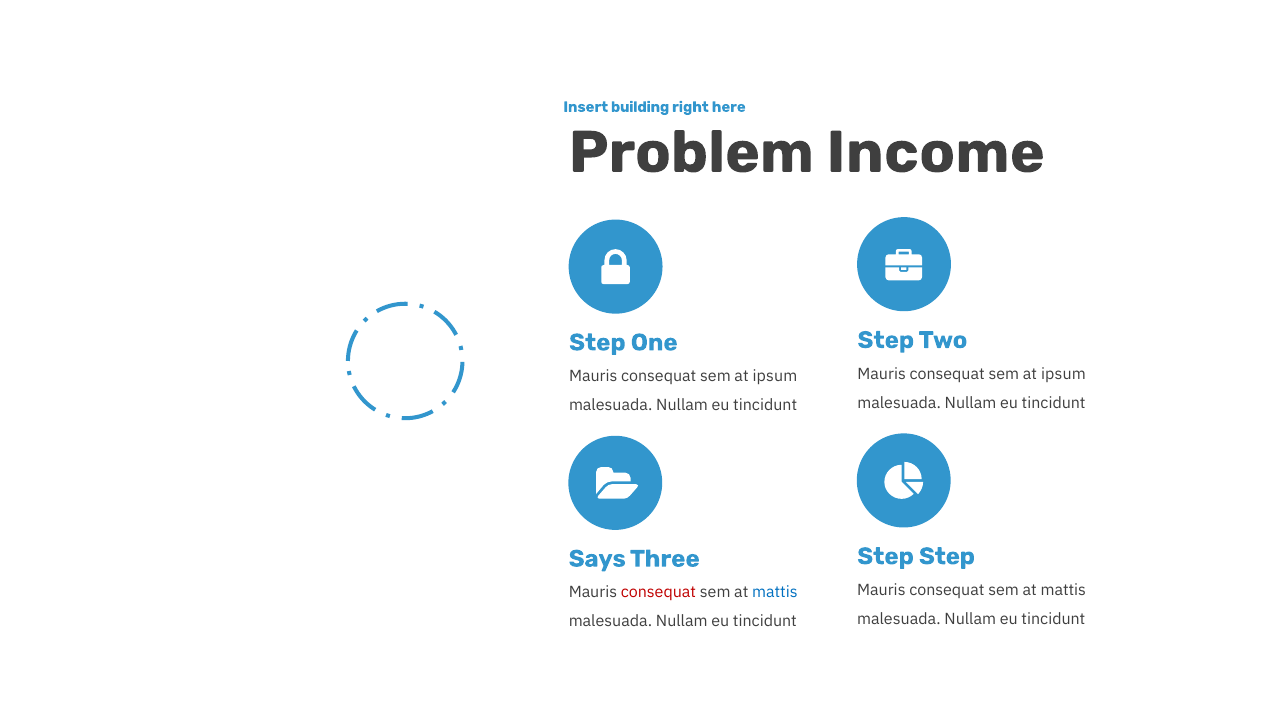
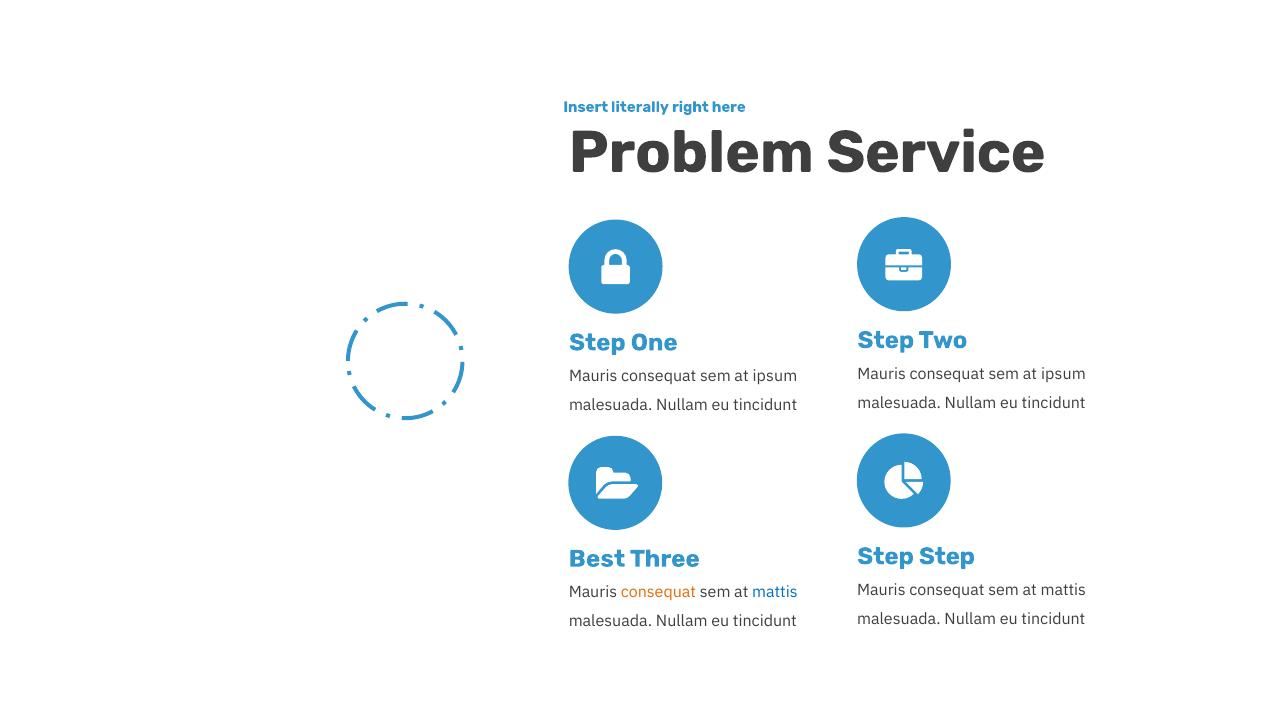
building: building -> literally
Income: Income -> Service
Says: Says -> Best
consequat at (658, 593) colour: red -> orange
